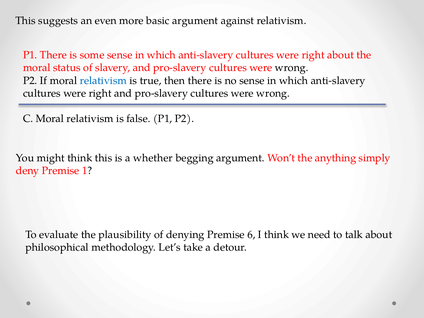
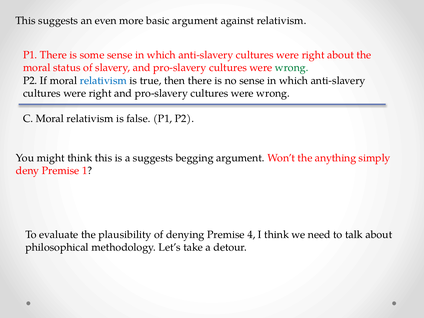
wrong at (292, 68) colour: black -> green
a whether: whether -> suggests
6: 6 -> 4
